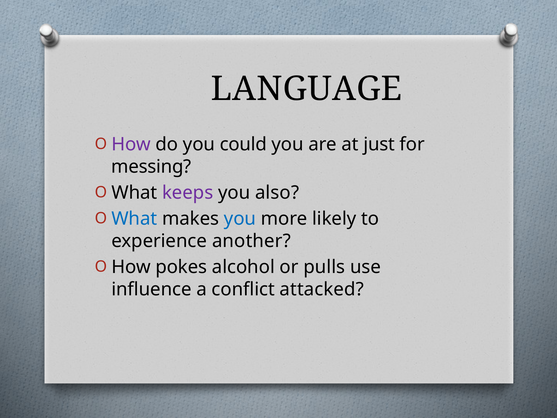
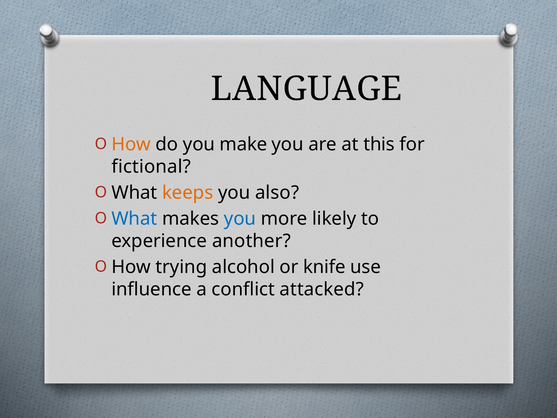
How at (131, 144) colour: purple -> orange
could: could -> make
just: just -> this
messing: messing -> fictional
keeps colour: purple -> orange
pokes: pokes -> trying
pulls: pulls -> knife
